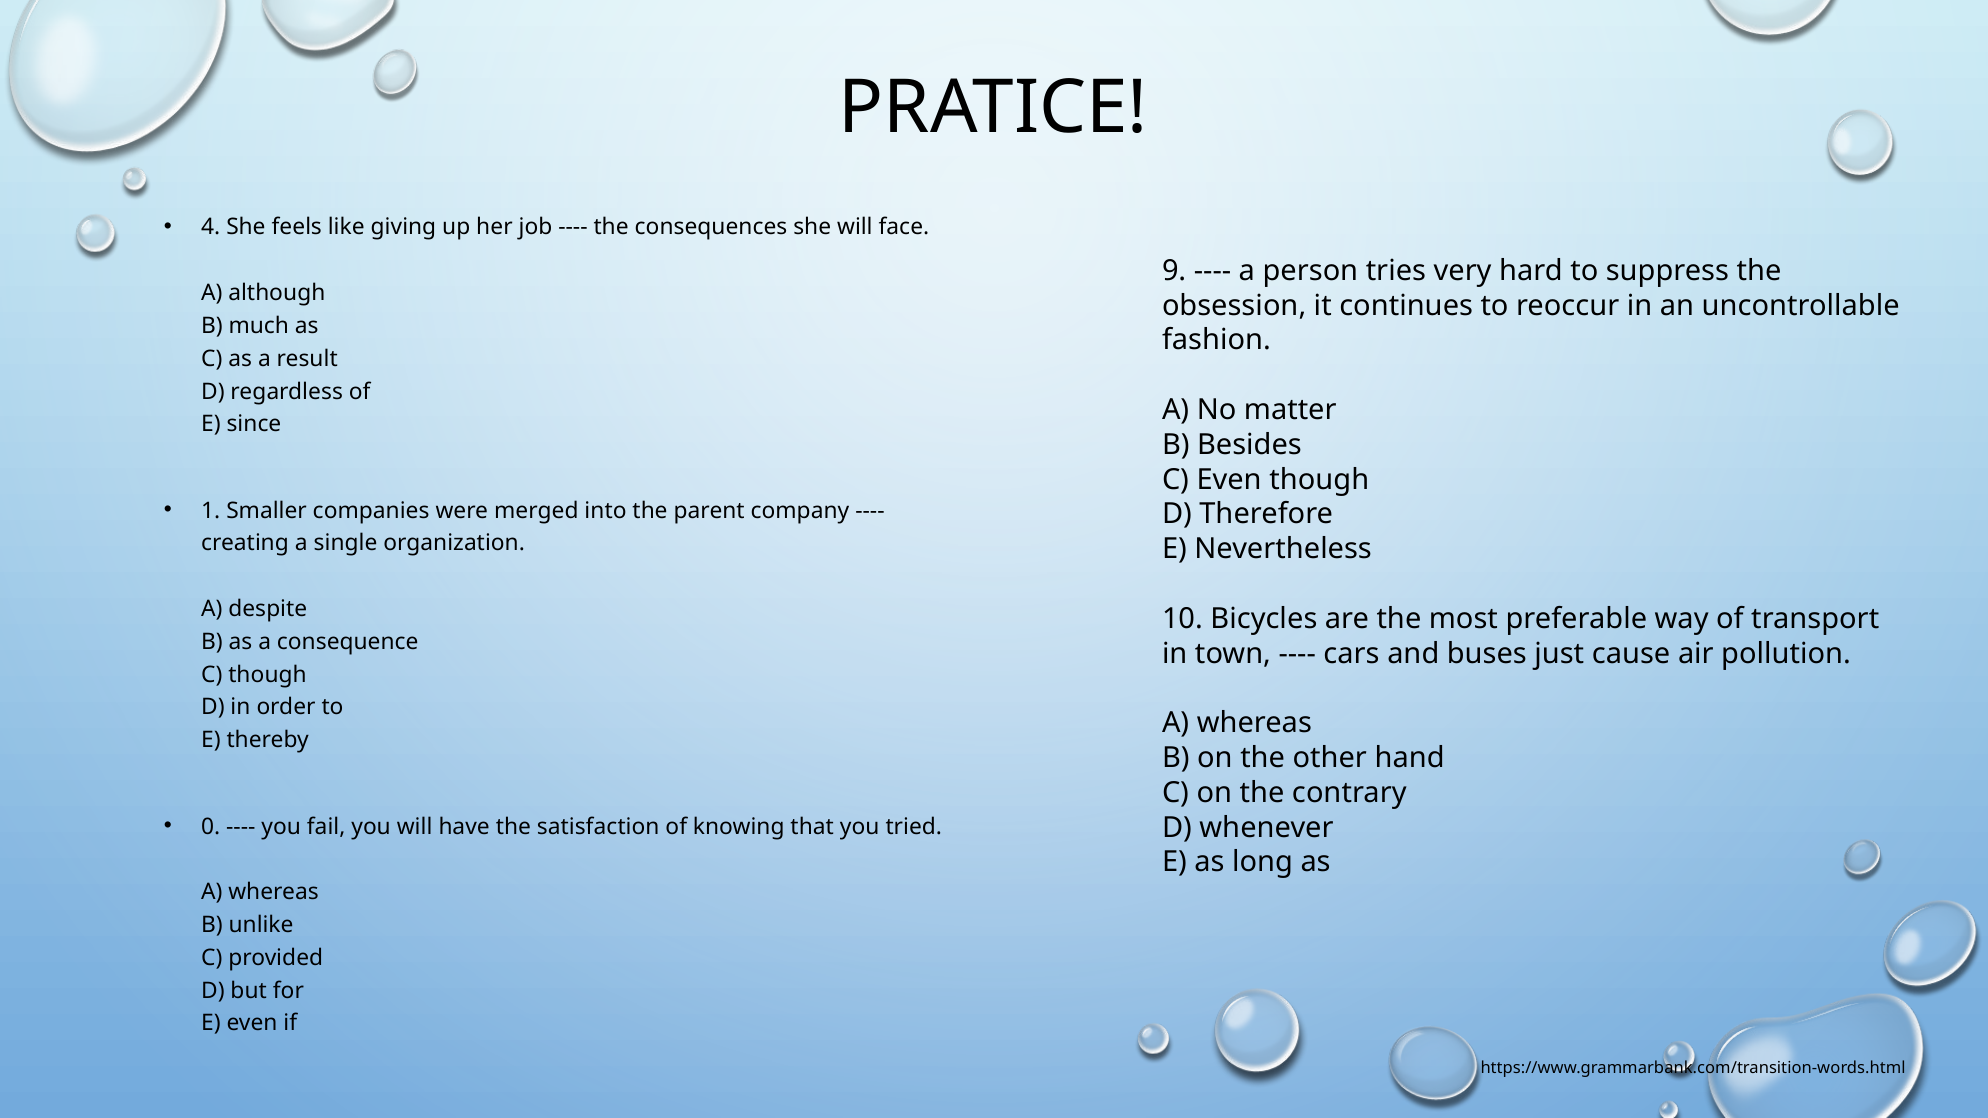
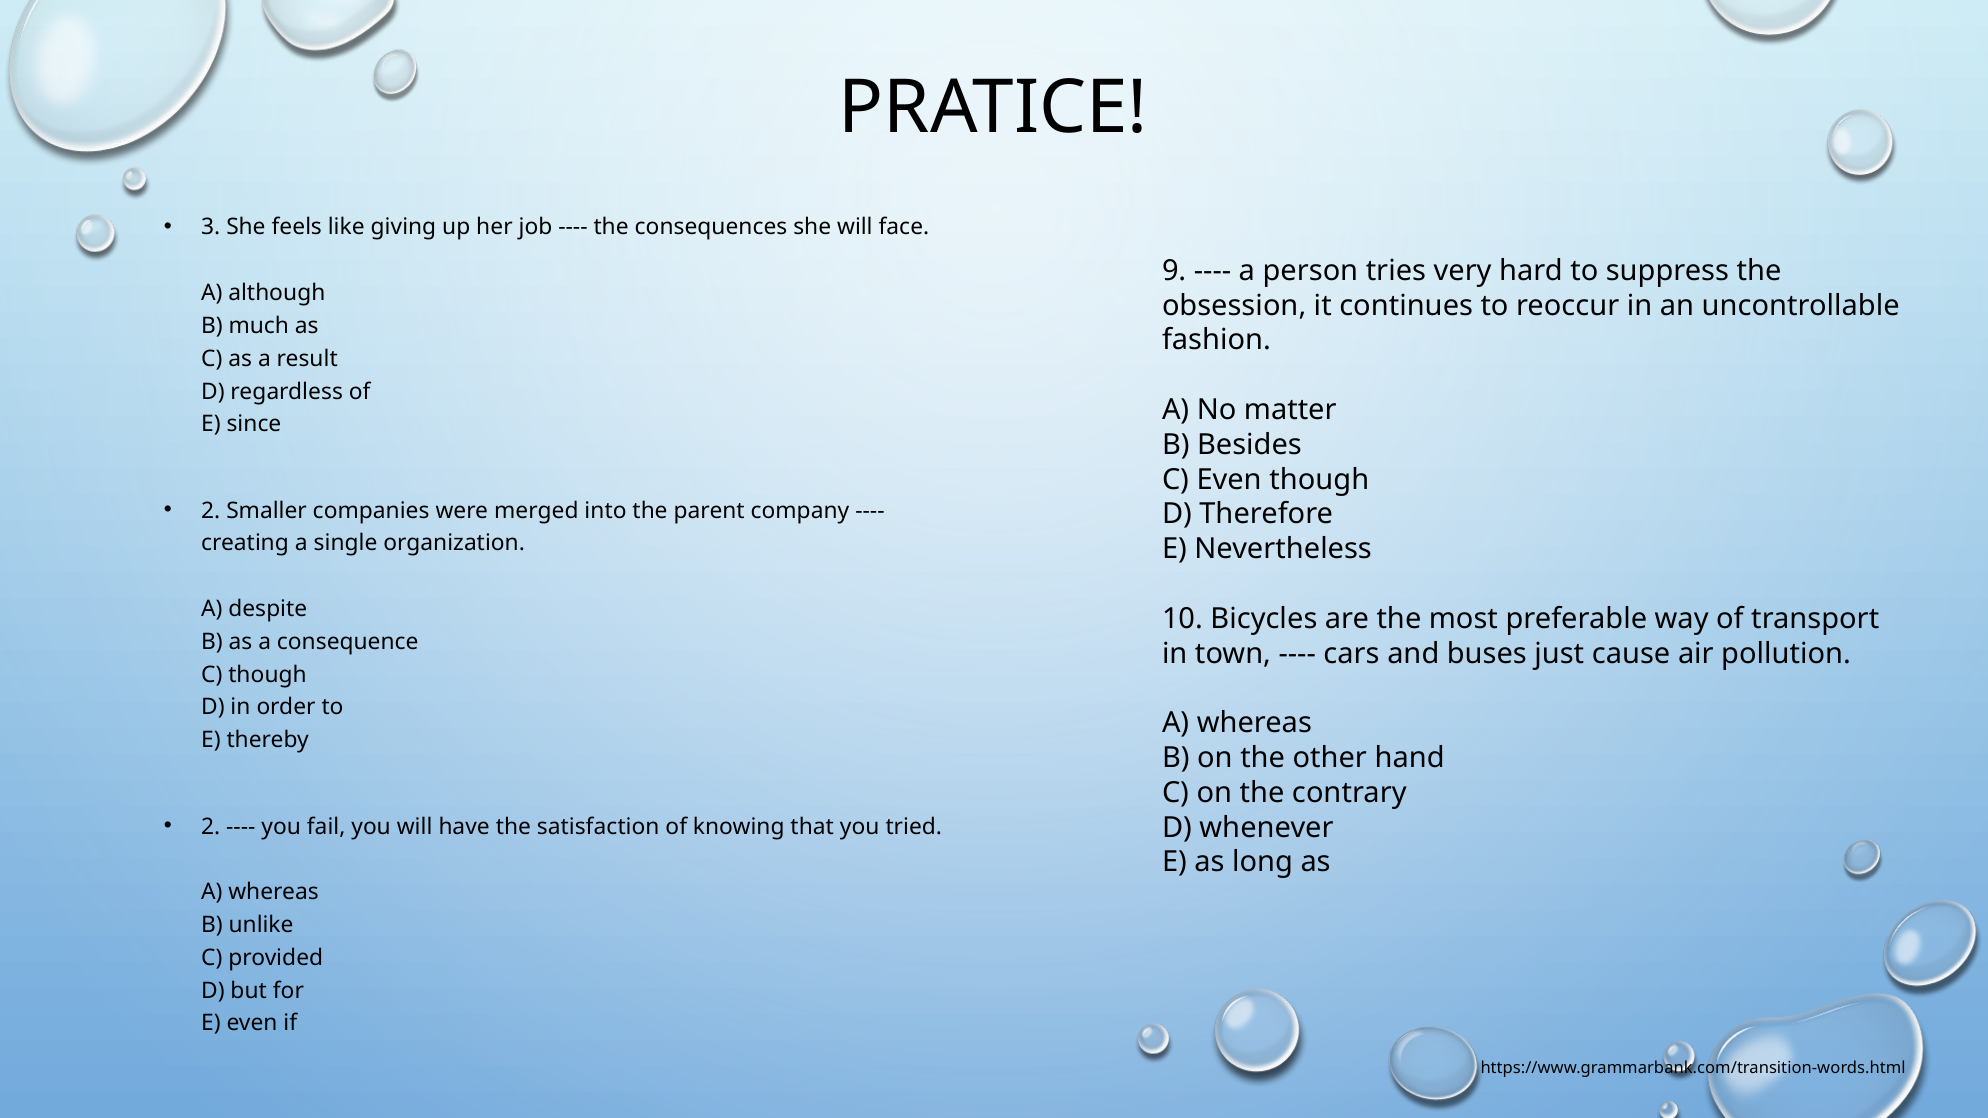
4: 4 -> 3
1 at (211, 511): 1 -> 2
0 at (211, 827): 0 -> 2
